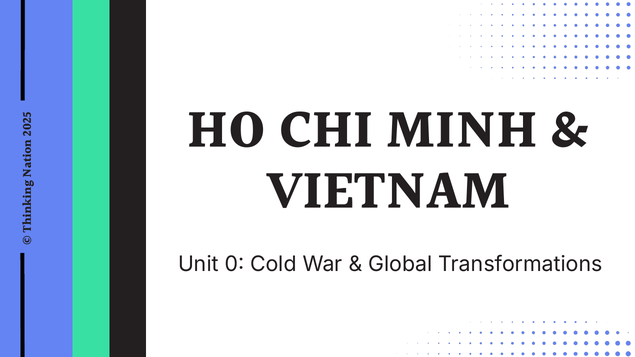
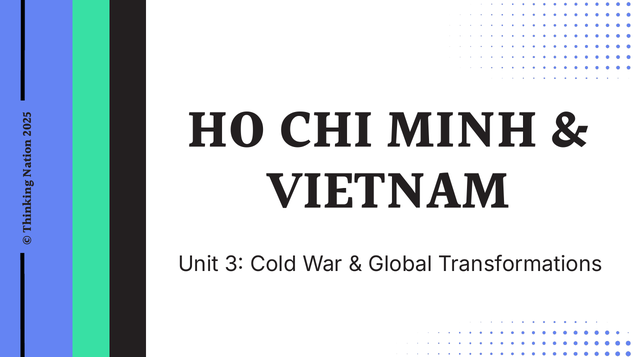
Unit 0: 0 -> 3
